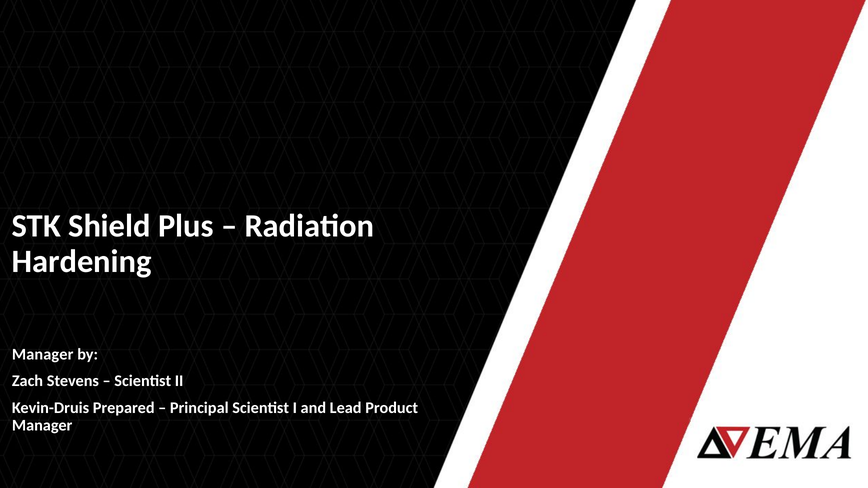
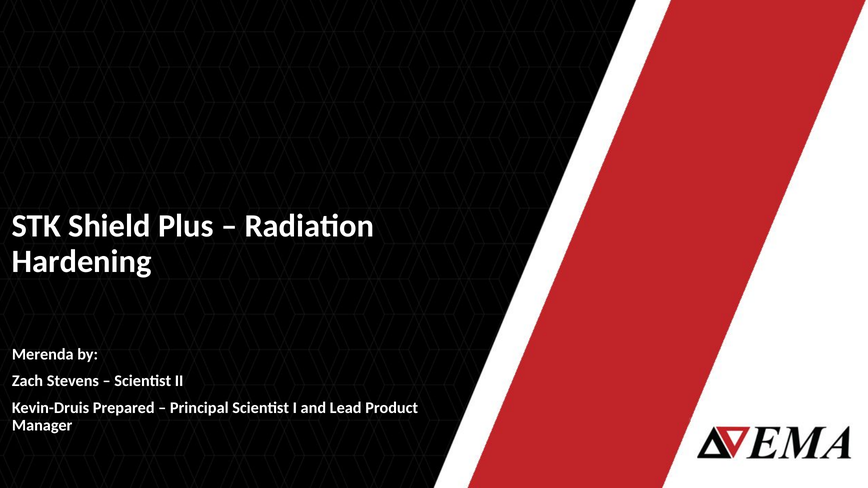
Manager at (43, 355): Manager -> Merenda
